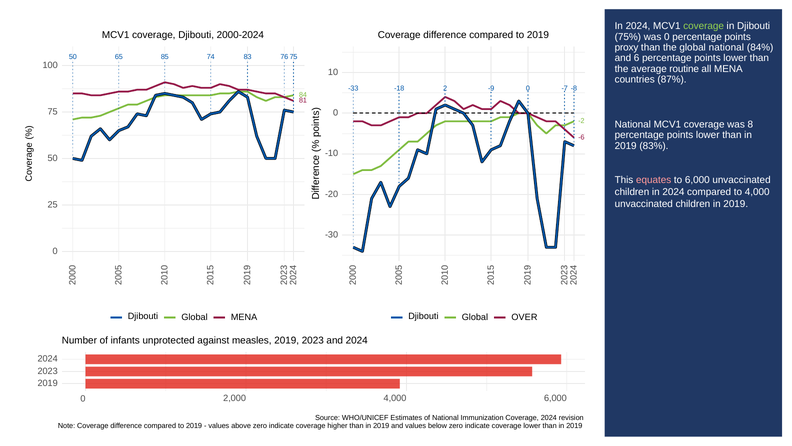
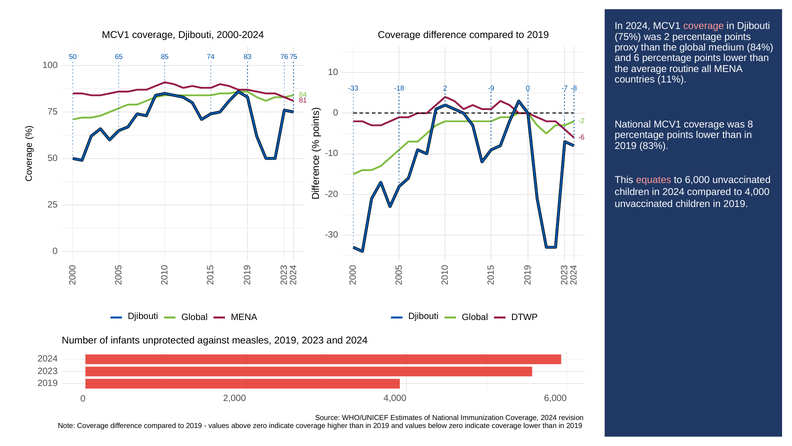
coverage at (704, 26) colour: light green -> pink
was 0: 0 -> 2
global national: national -> medium
87%: 87% -> 11%
OVER: OVER -> DTWP
